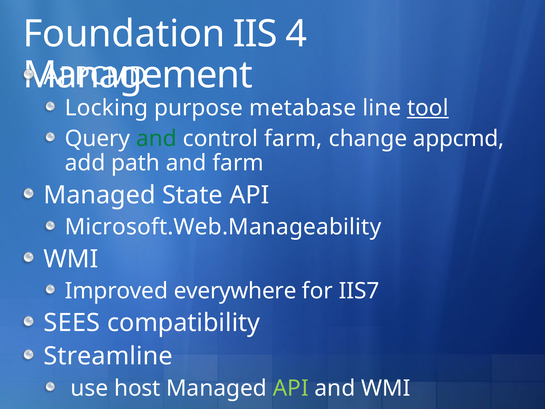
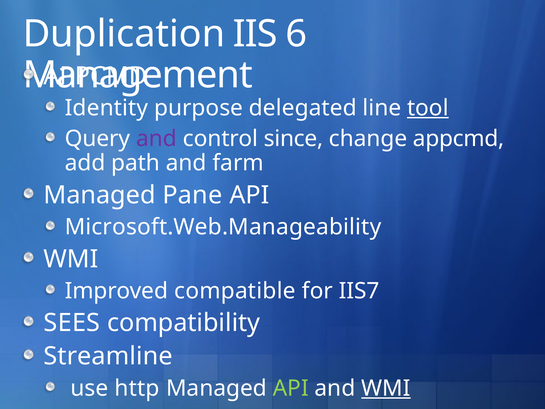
Foundation: Foundation -> Duplication
4: 4 -> 6
Locking: Locking -> Identity
metabase: metabase -> delegated
and at (156, 139) colour: green -> purple
control farm: farm -> since
State: State -> Pane
everywhere: everywhere -> compatible
host: host -> http
WMI at (386, 388) underline: none -> present
